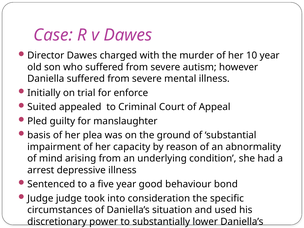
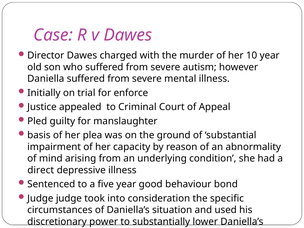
Suited: Suited -> Justice
arrest: arrest -> direct
